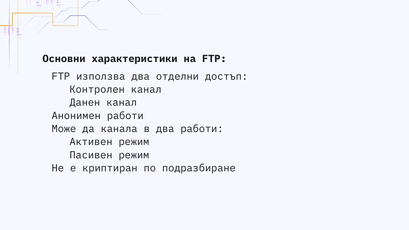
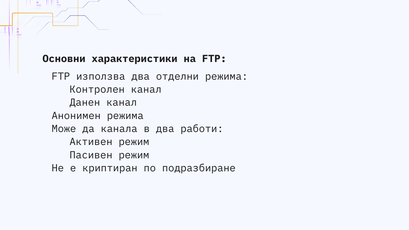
отделни достъп: достъп -> режима
Анонимен работи: работи -> режима
